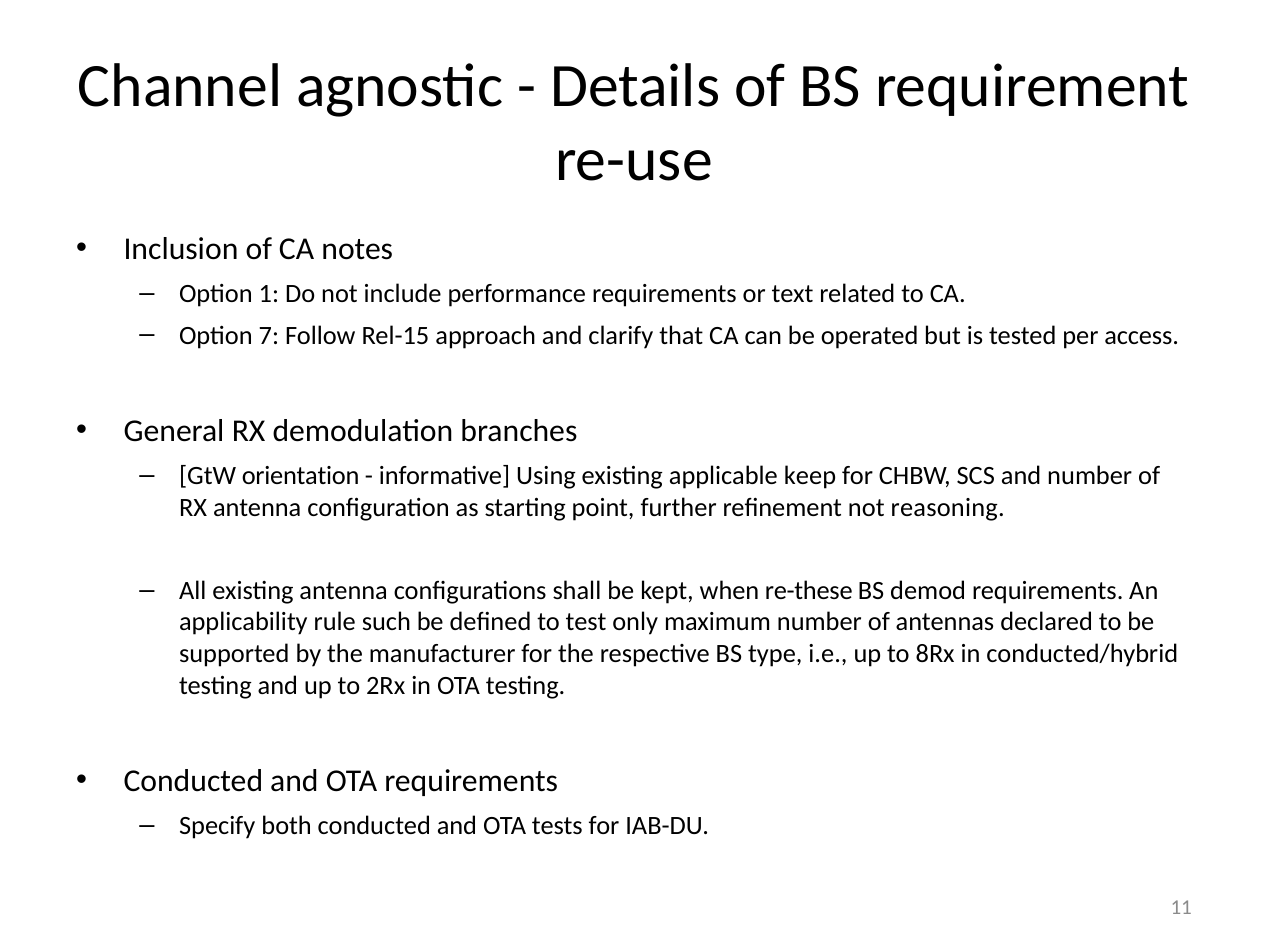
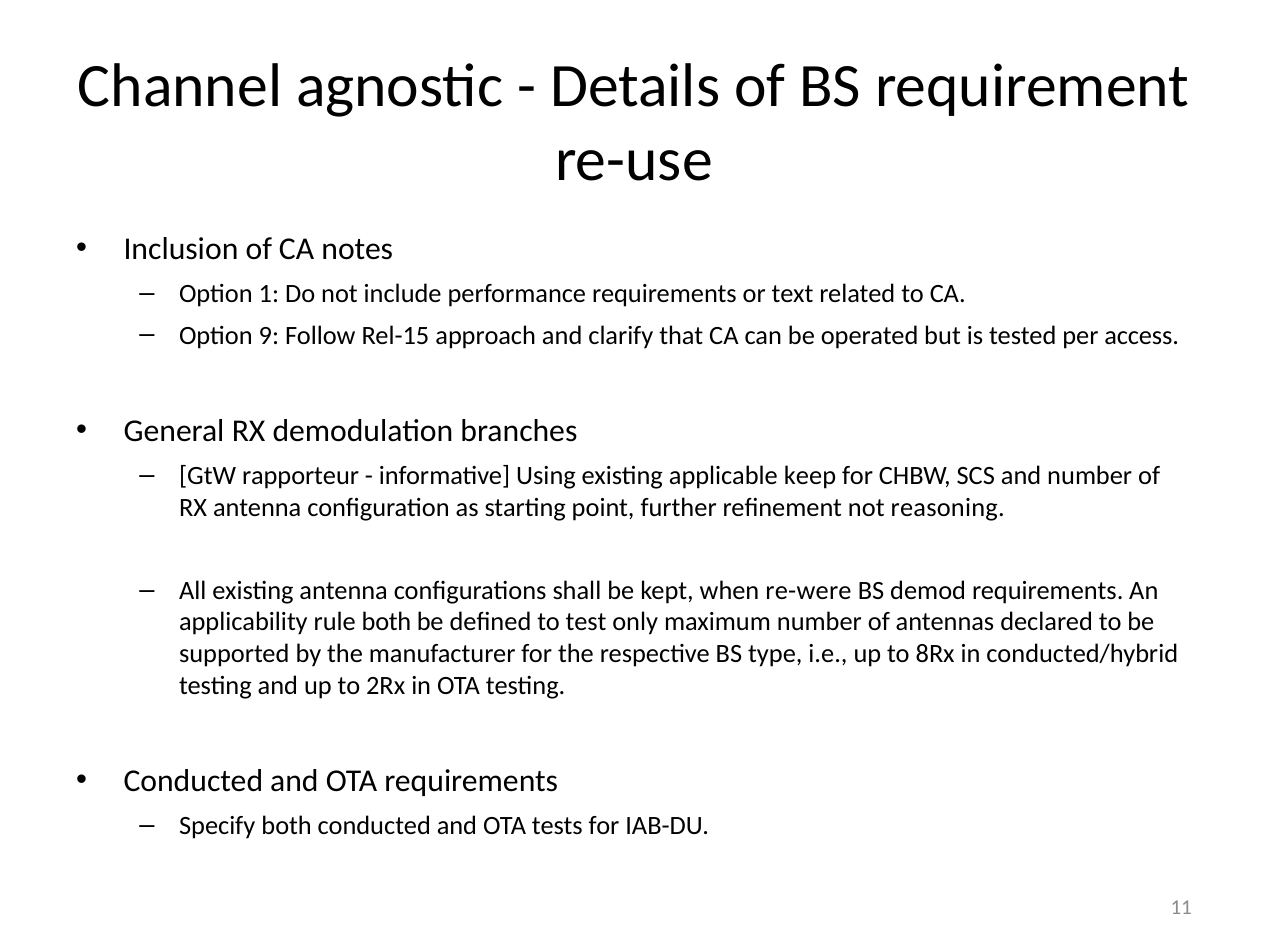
7: 7 -> 9
orientation: orientation -> rapporteur
re-these: re-these -> re-were
rule such: such -> both
